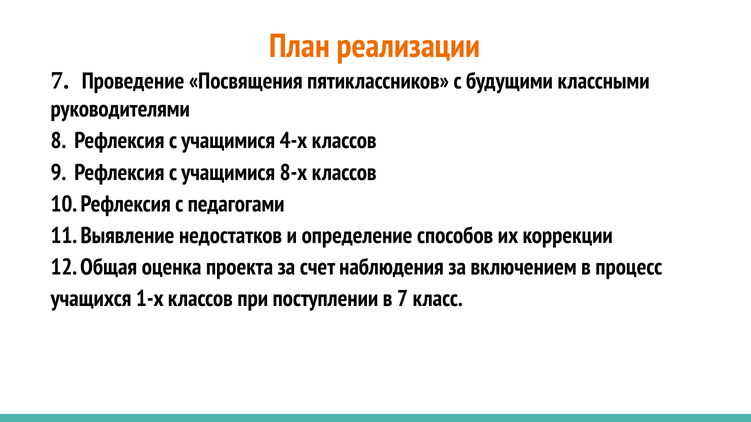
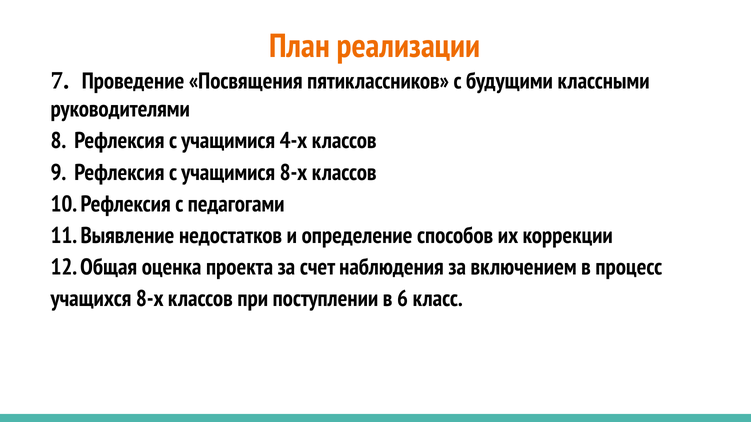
учащихся 1-х: 1-х -> 8-х
в 7: 7 -> 6
